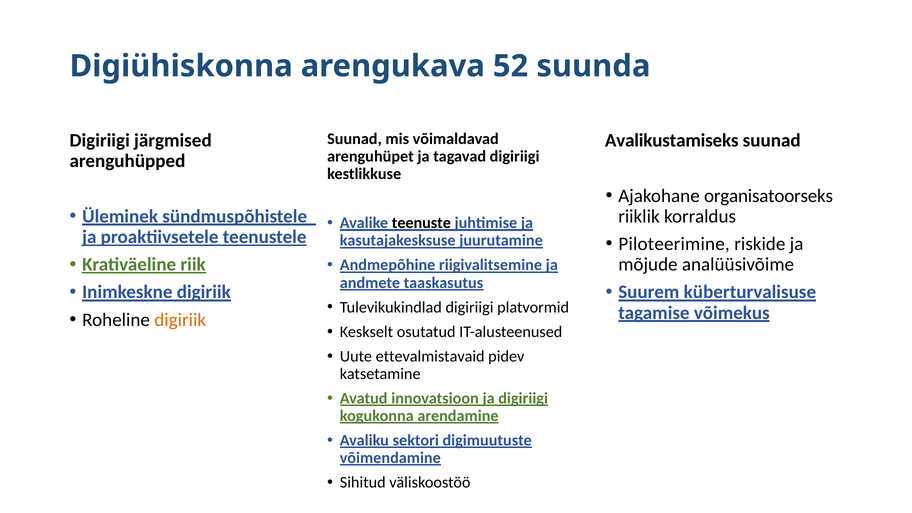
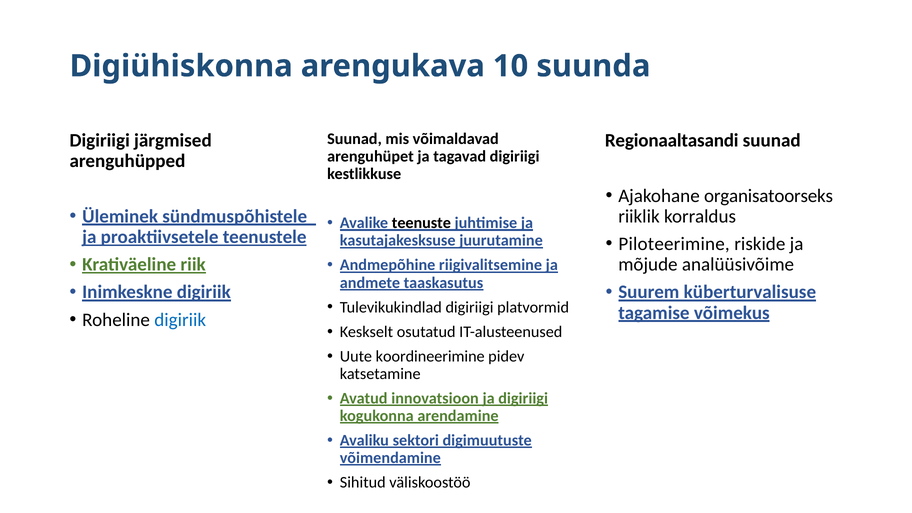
52: 52 -> 10
Avalikustamiseks: Avalikustamiseks -> Regionaaltasandi
digiriik at (180, 320) colour: orange -> blue
ettevalmistavaid: ettevalmistavaid -> koordineerimine
